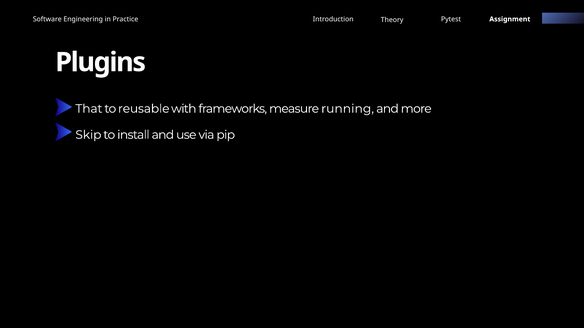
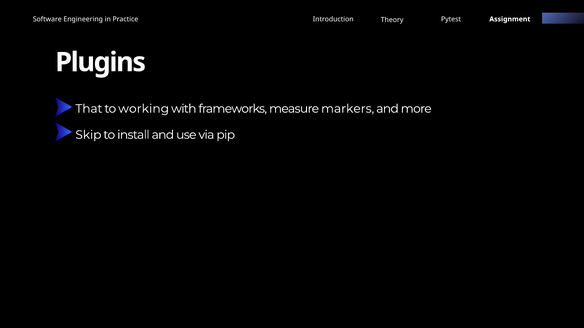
reusable: reusable -> working
running: running -> markers
